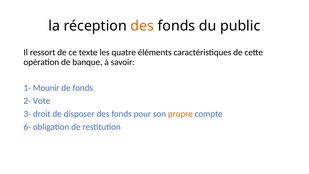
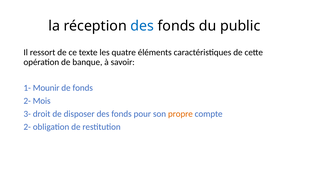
des at (142, 26) colour: orange -> blue
Vote: Vote -> Mois
6- at (27, 127): 6- -> 2-
